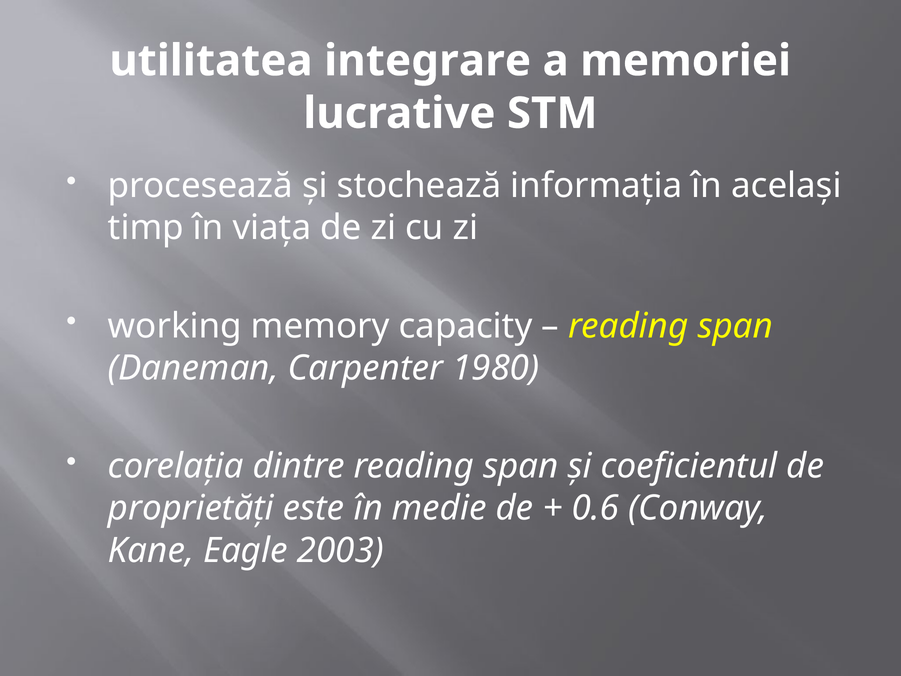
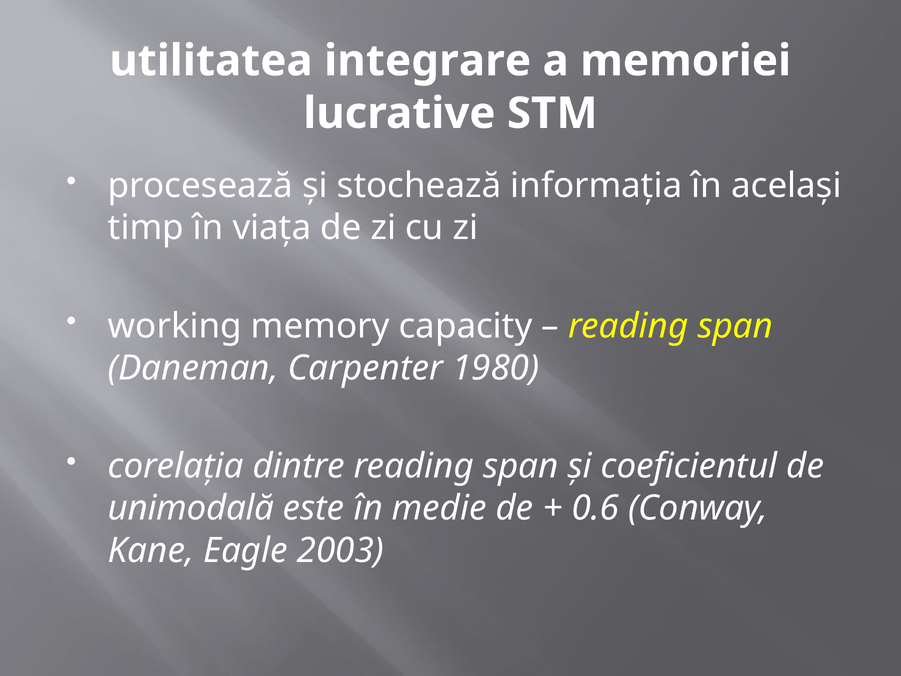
proprietăţi: proprietăţi -> unimodală
